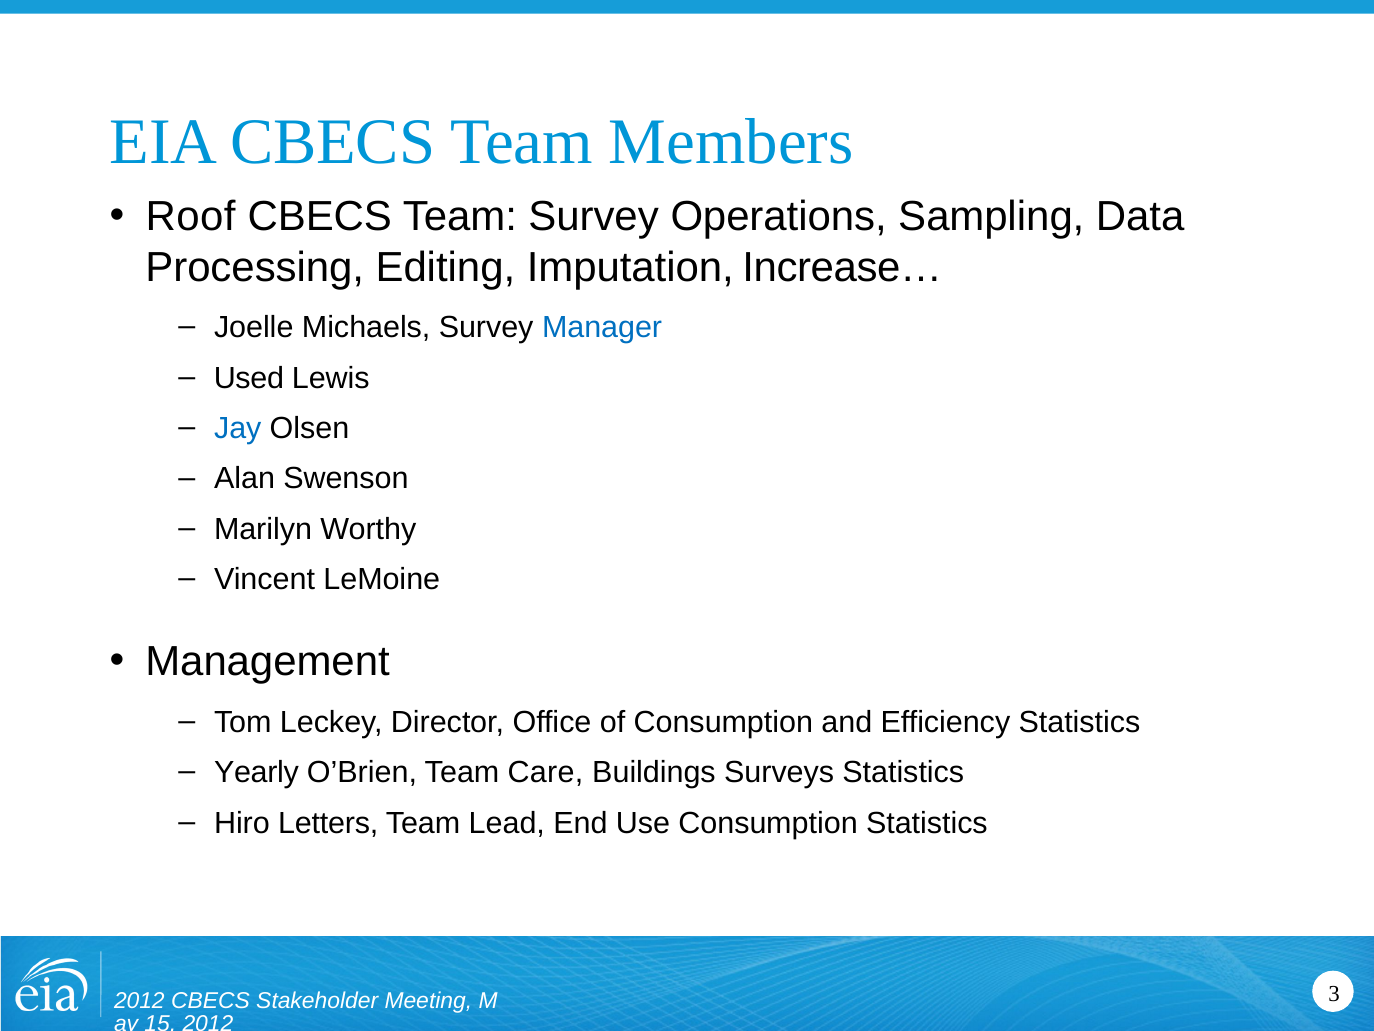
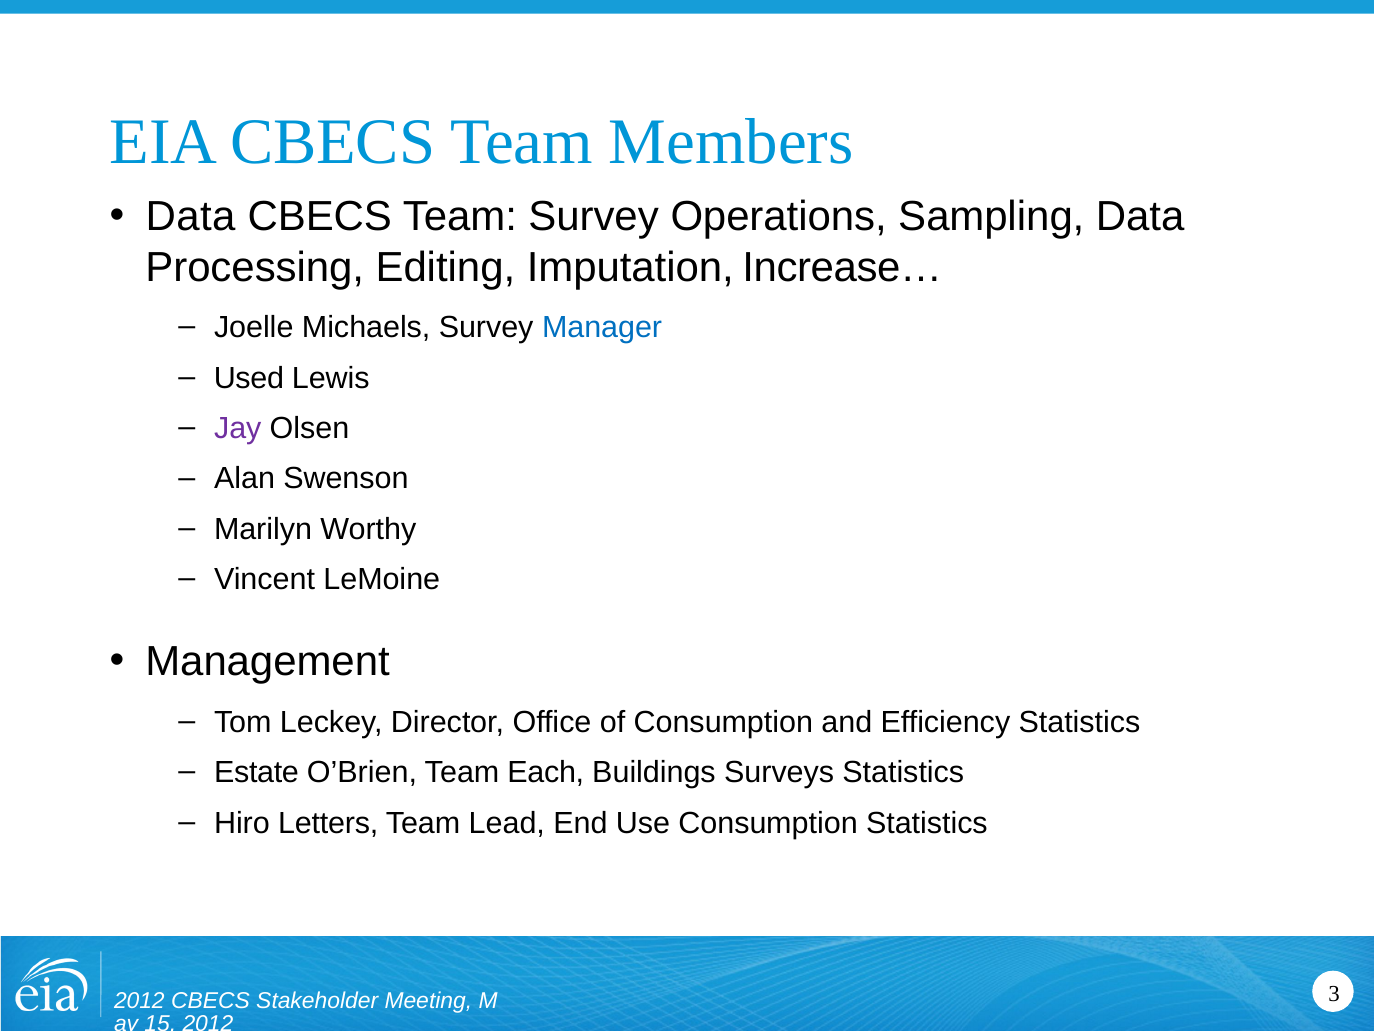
Roof at (191, 217): Roof -> Data
Jay colour: blue -> purple
Yearly: Yearly -> Estate
Care: Care -> Each
